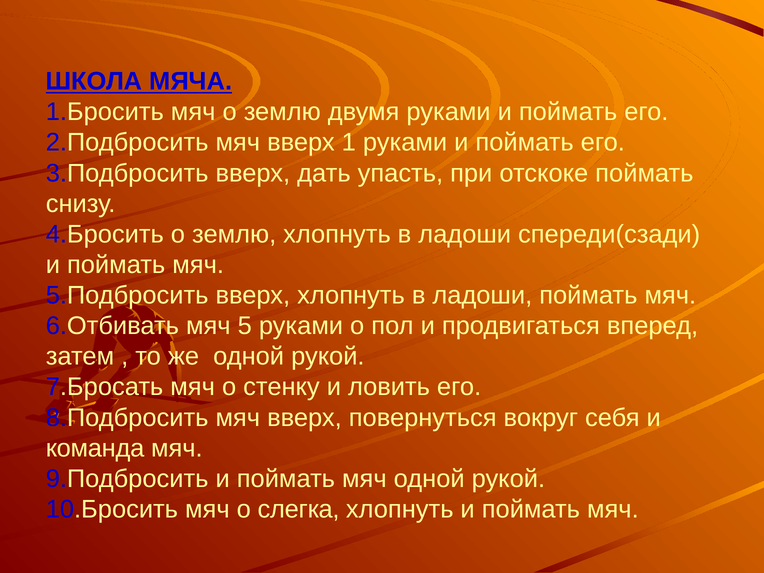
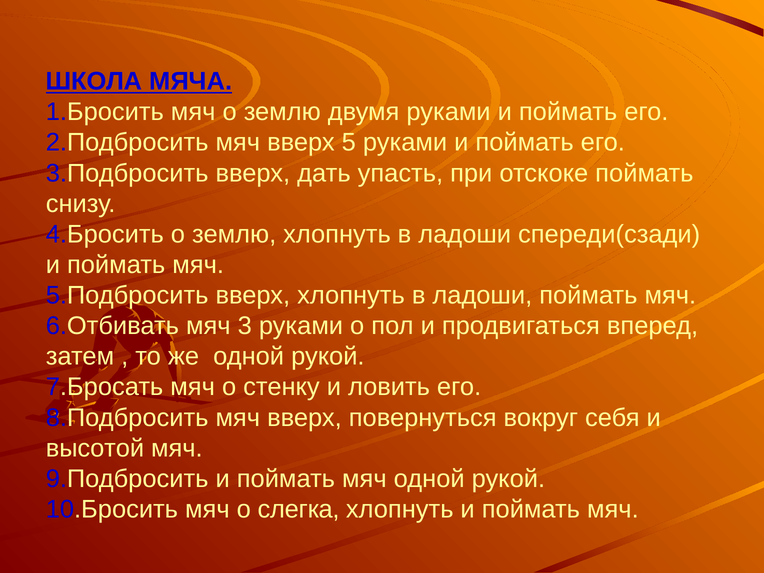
1: 1 -> 5
5: 5 -> 3
команда: команда -> высотой
